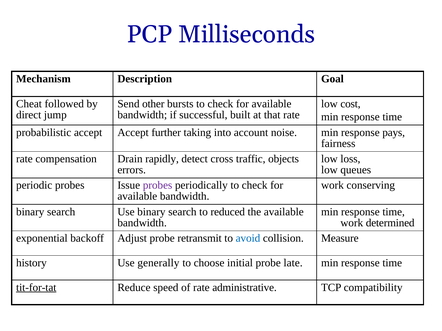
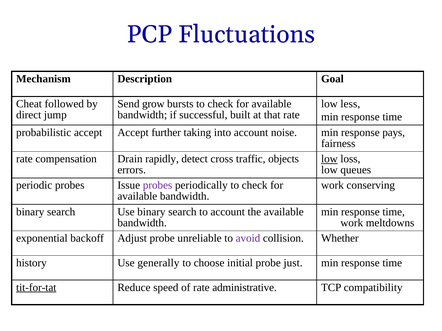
Milliseconds: Milliseconds -> Fluctuations
other: other -> grow
cost: cost -> less
low at (329, 159) underline: none -> present
to reduced: reduced -> account
determined: determined -> meltdowns
retransmit: retransmit -> unreliable
avoid colour: blue -> purple
Measure: Measure -> Whether
late: late -> just
